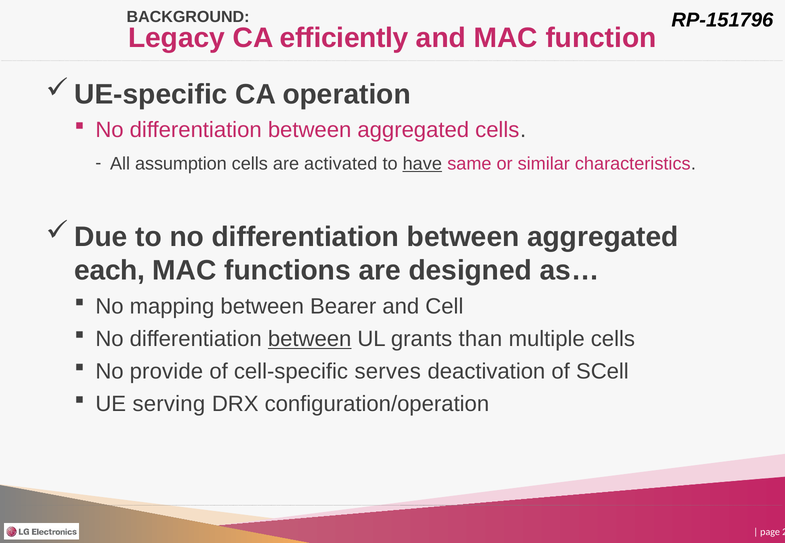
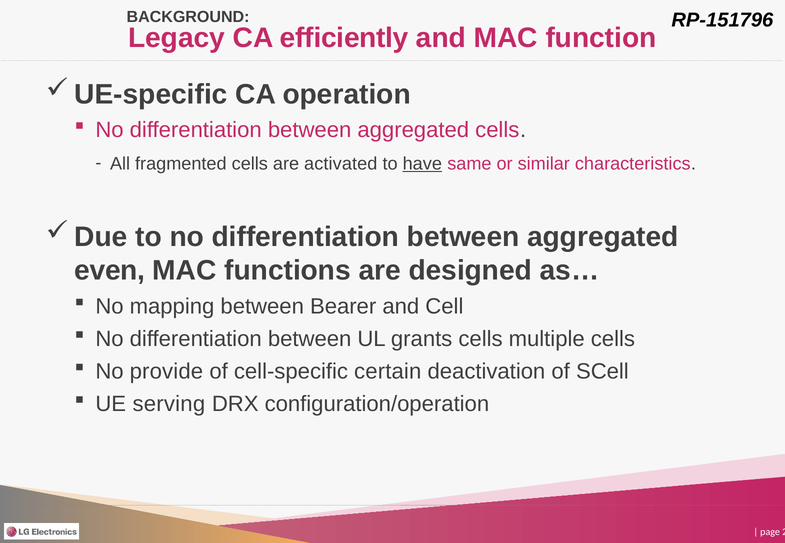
assumption: assumption -> fragmented
each: each -> even
between at (310, 339) underline: present -> none
grants than: than -> cells
serves: serves -> certain
